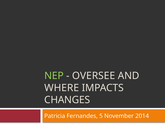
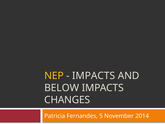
NEP colour: light green -> yellow
OVERSEE at (94, 76): OVERSEE -> IMPACTS
WHERE: WHERE -> BELOW
